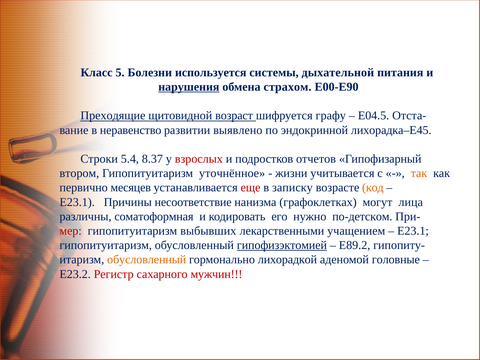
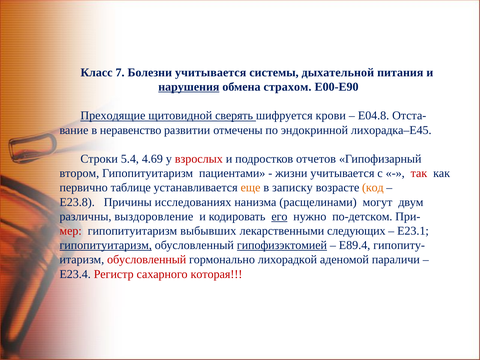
5: 5 -> 7
Болезни используется: используется -> учитывается
возраст: возраст -> сверять
графу: графу -> крови
E04.5: E04.5 -> E04.8
выявлено: выявлено -> отмечены
8.37: 8.37 -> 4.69
уточнённое: уточнённое -> пациентами
так colour: orange -> red
месяцев: месяцев -> таблице
еще colour: red -> orange
Е23.1 at (77, 202): Е23.1 -> Е23.8
несоответствие: несоответствие -> исследованиях
графоклетках: графоклетках -> расщелинами
лица: лица -> двум
соматоформная: соматоформная -> выздоровление
его underline: none -> present
учащением: учащением -> следующих
гипопитуитаризм at (106, 245) underline: none -> present
Е89.2: Е89.2 -> Е89.4
обусловленный at (147, 260) colour: orange -> red
головные: головные -> параличи
Е23.2: Е23.2 -> Е23.4
мужчин: мужчин -> которая
